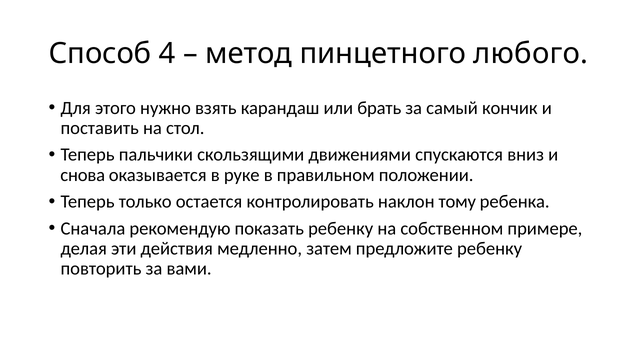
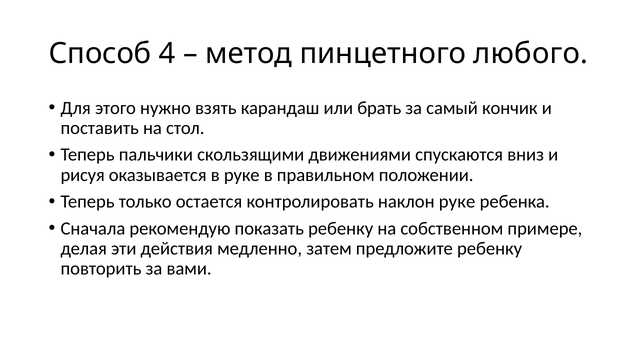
снова: снова -> рисуя
наклон тому: тому -> руке
